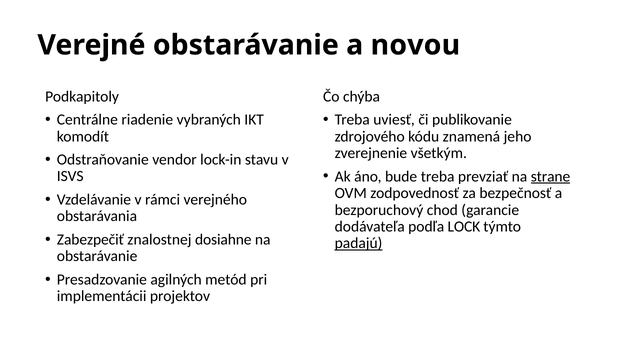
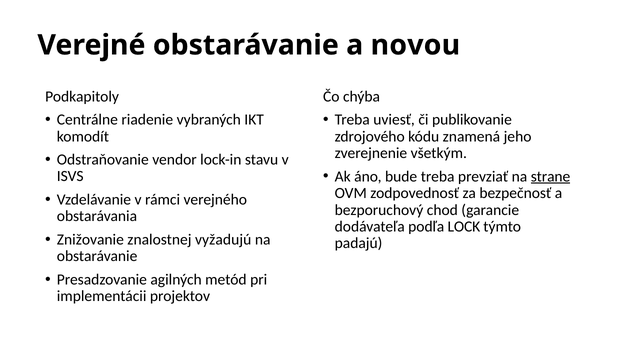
Zabezpečiť: Zabezpečiť -> Znižovanie
dosiahne: dosiahne -> vyžadujú
padajú underline: present -> none
